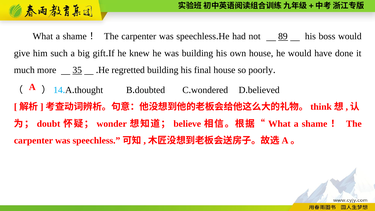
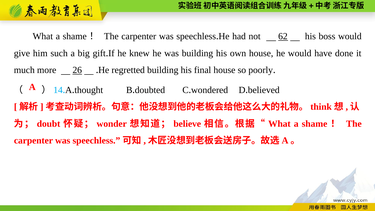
89: 89 -> 62
35: 35 -> 26
